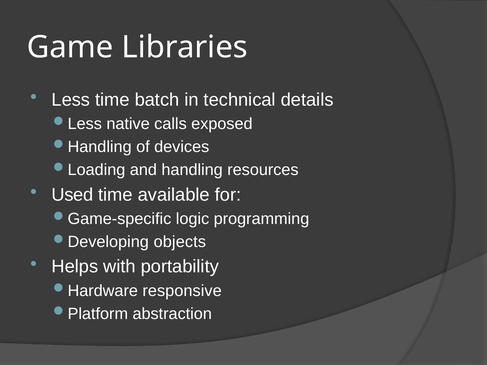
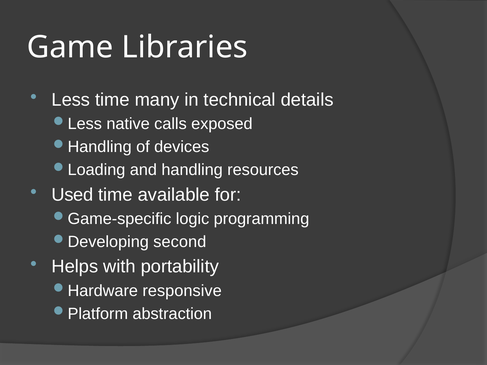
batch: batch -> many
objects: objects -> second
